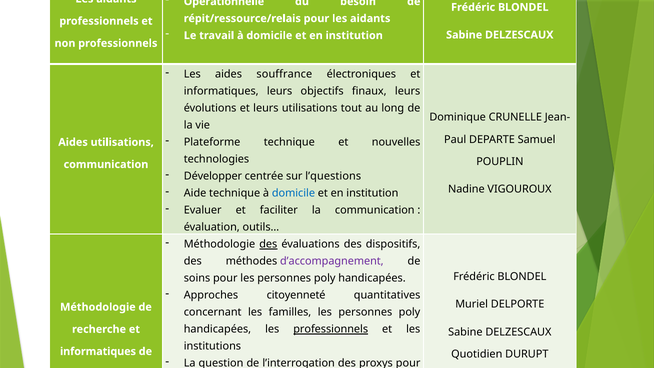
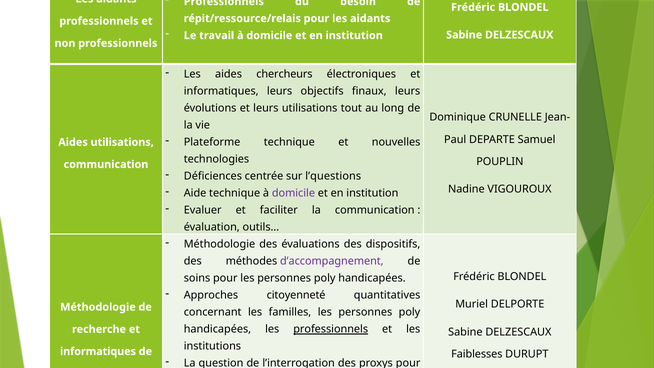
Opérationnelle at (224, 1): Opérationnelle -> Professionnels
souffrance: souffrance -> chercheurs
Développer: Développer -> Déficiences
domicile at (293, 193) colour: blue -> purple
des at (268, 244) underline: present -> none
Quotidien: Quotidien -> Faiblesses
